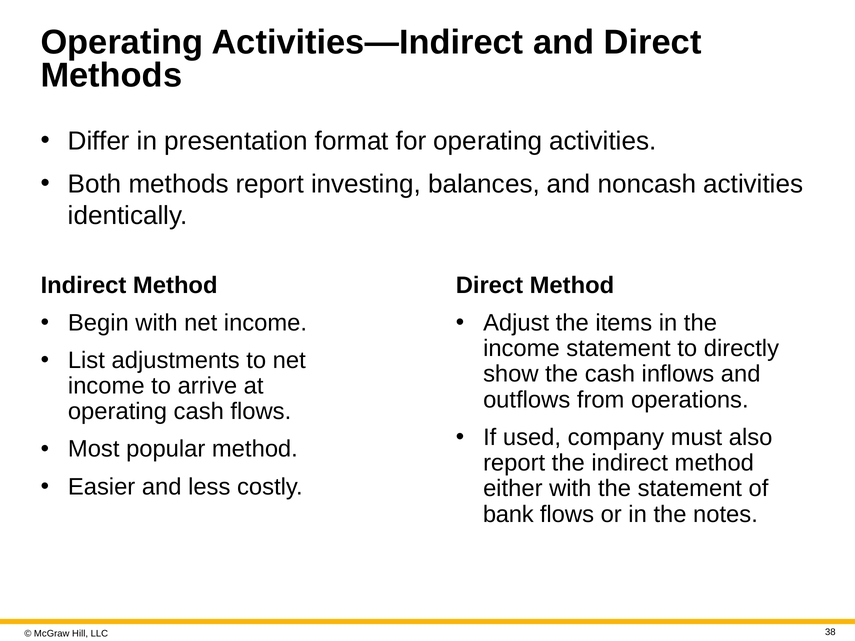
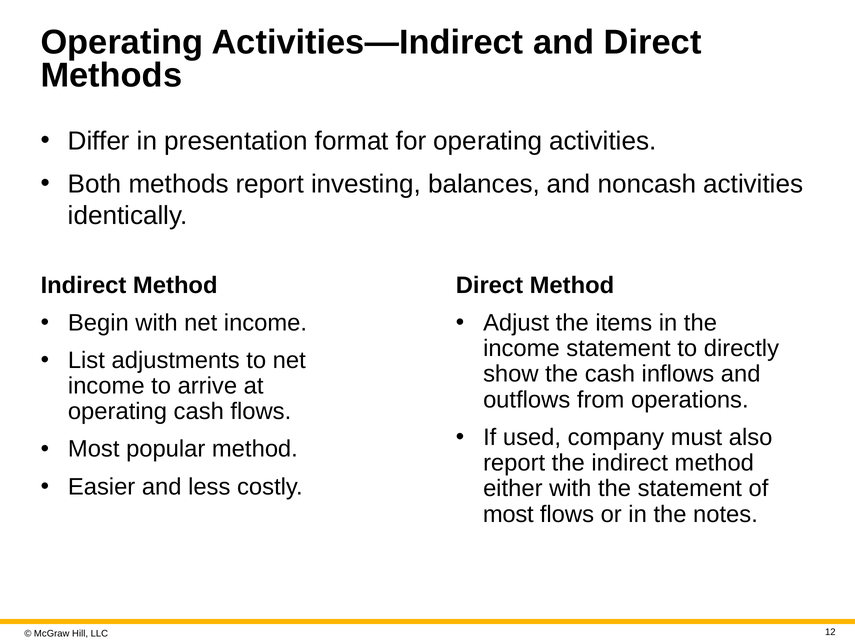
bank at (508, 514): bank -> most
38: 38 -> 12
